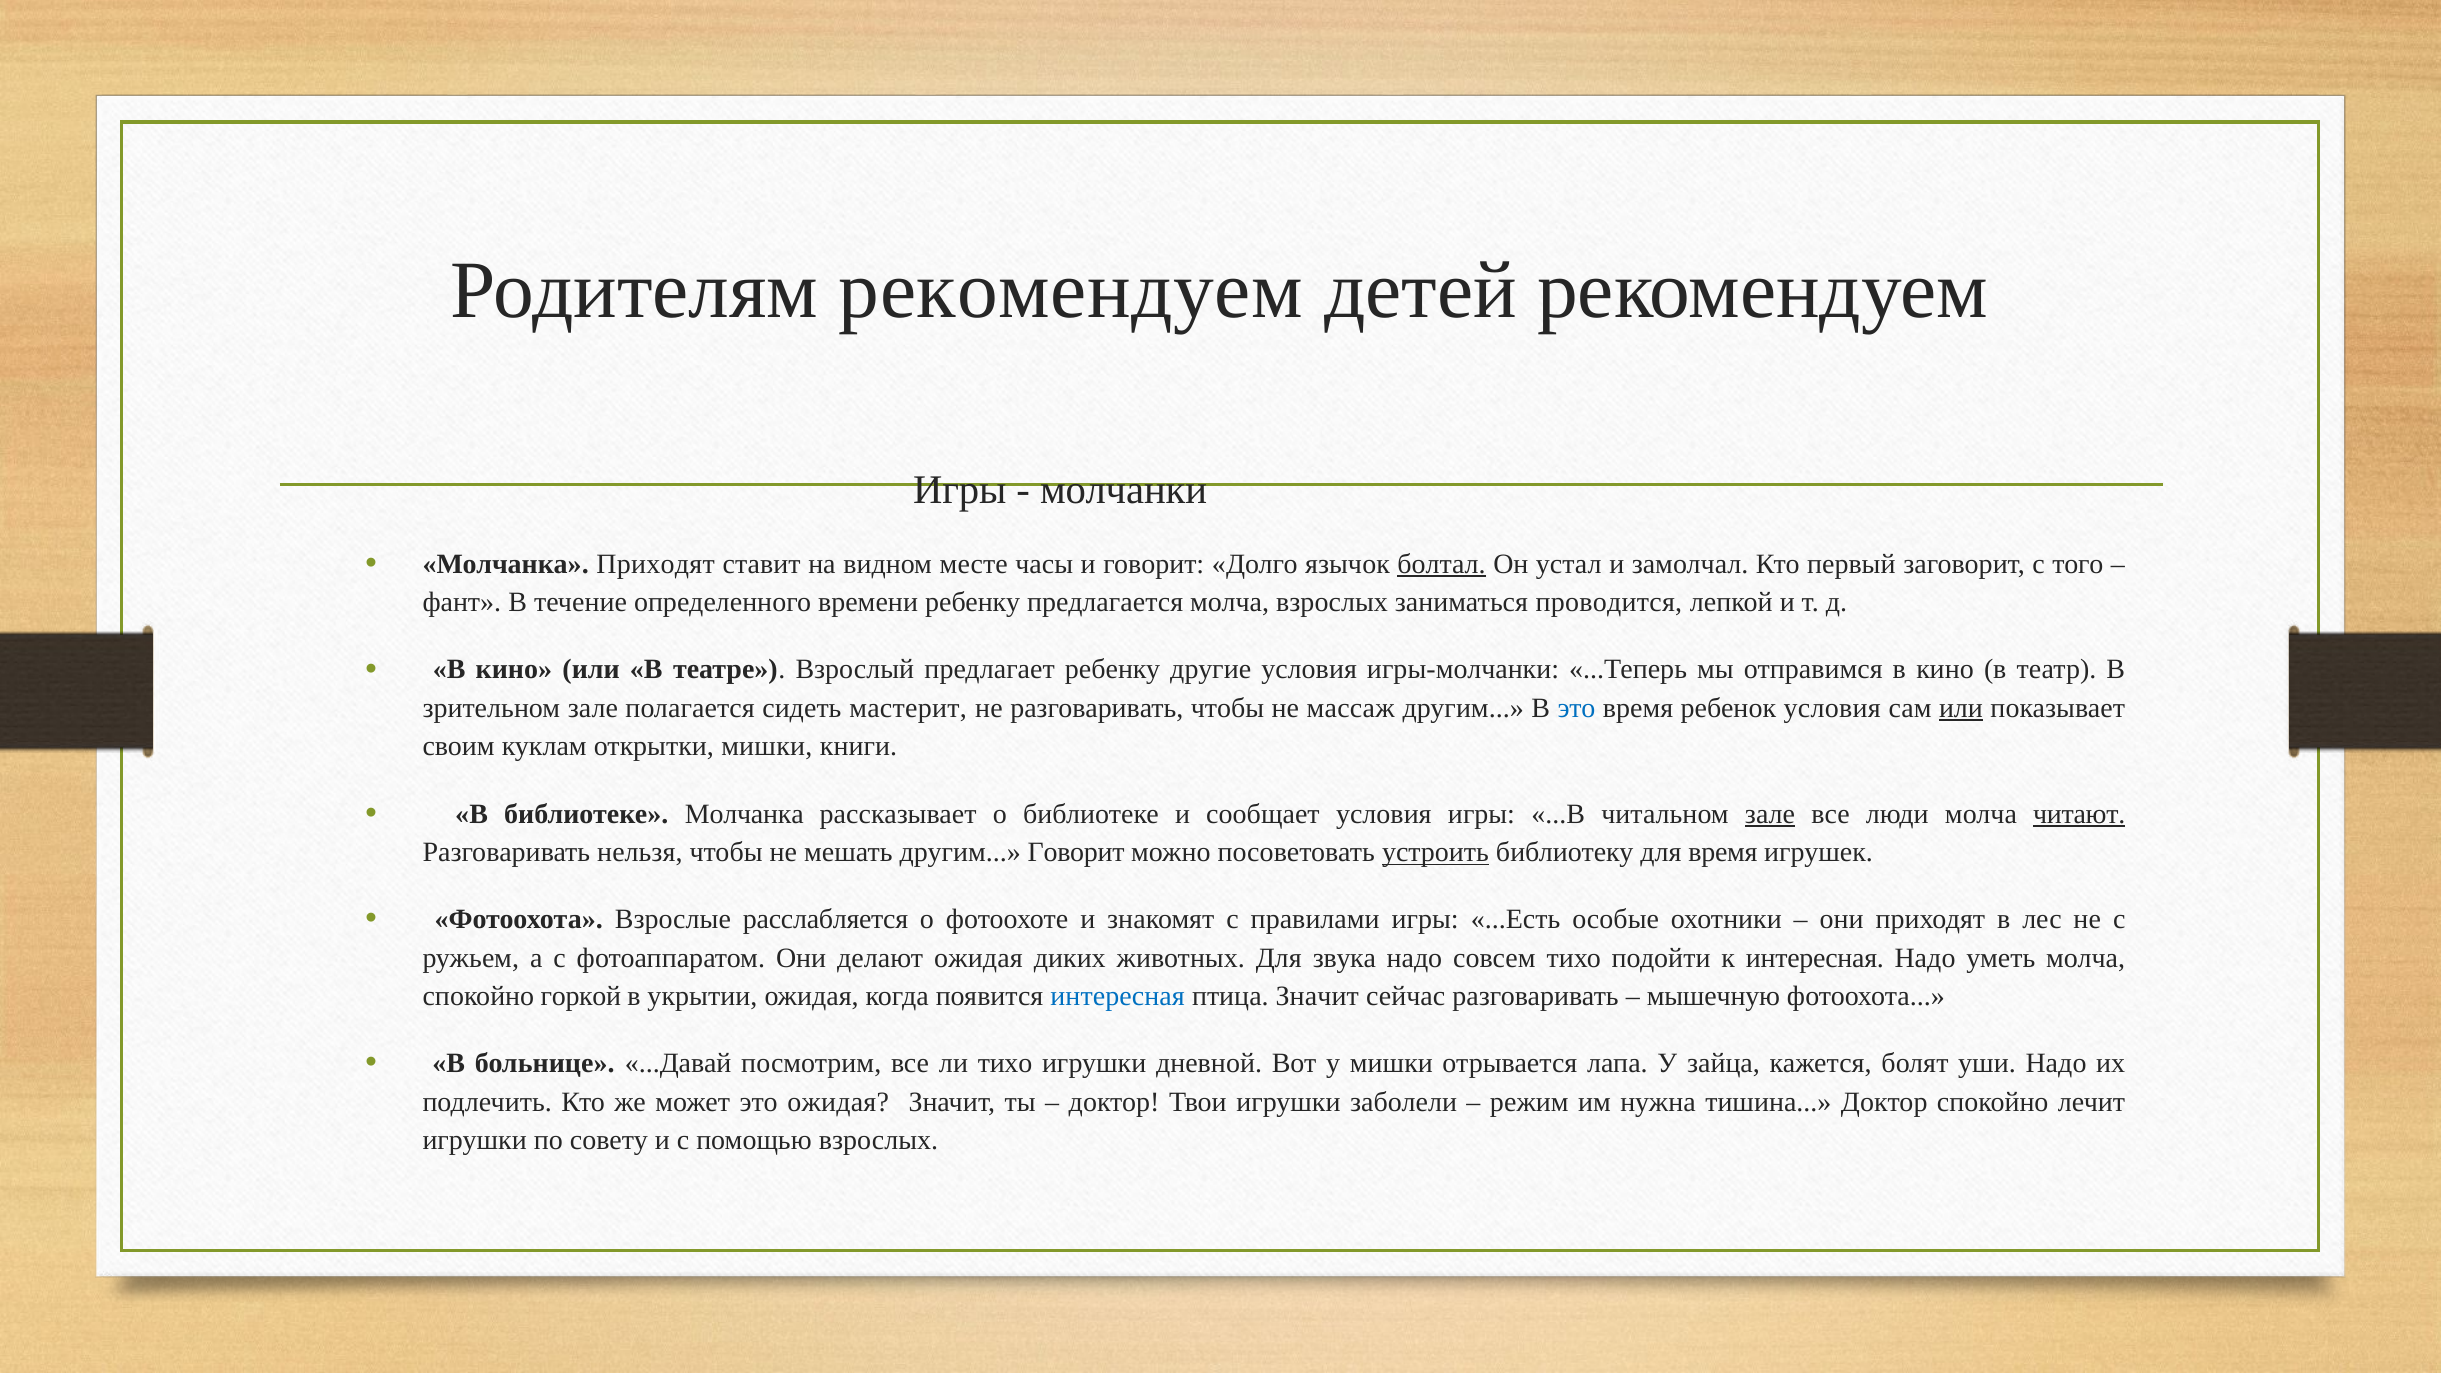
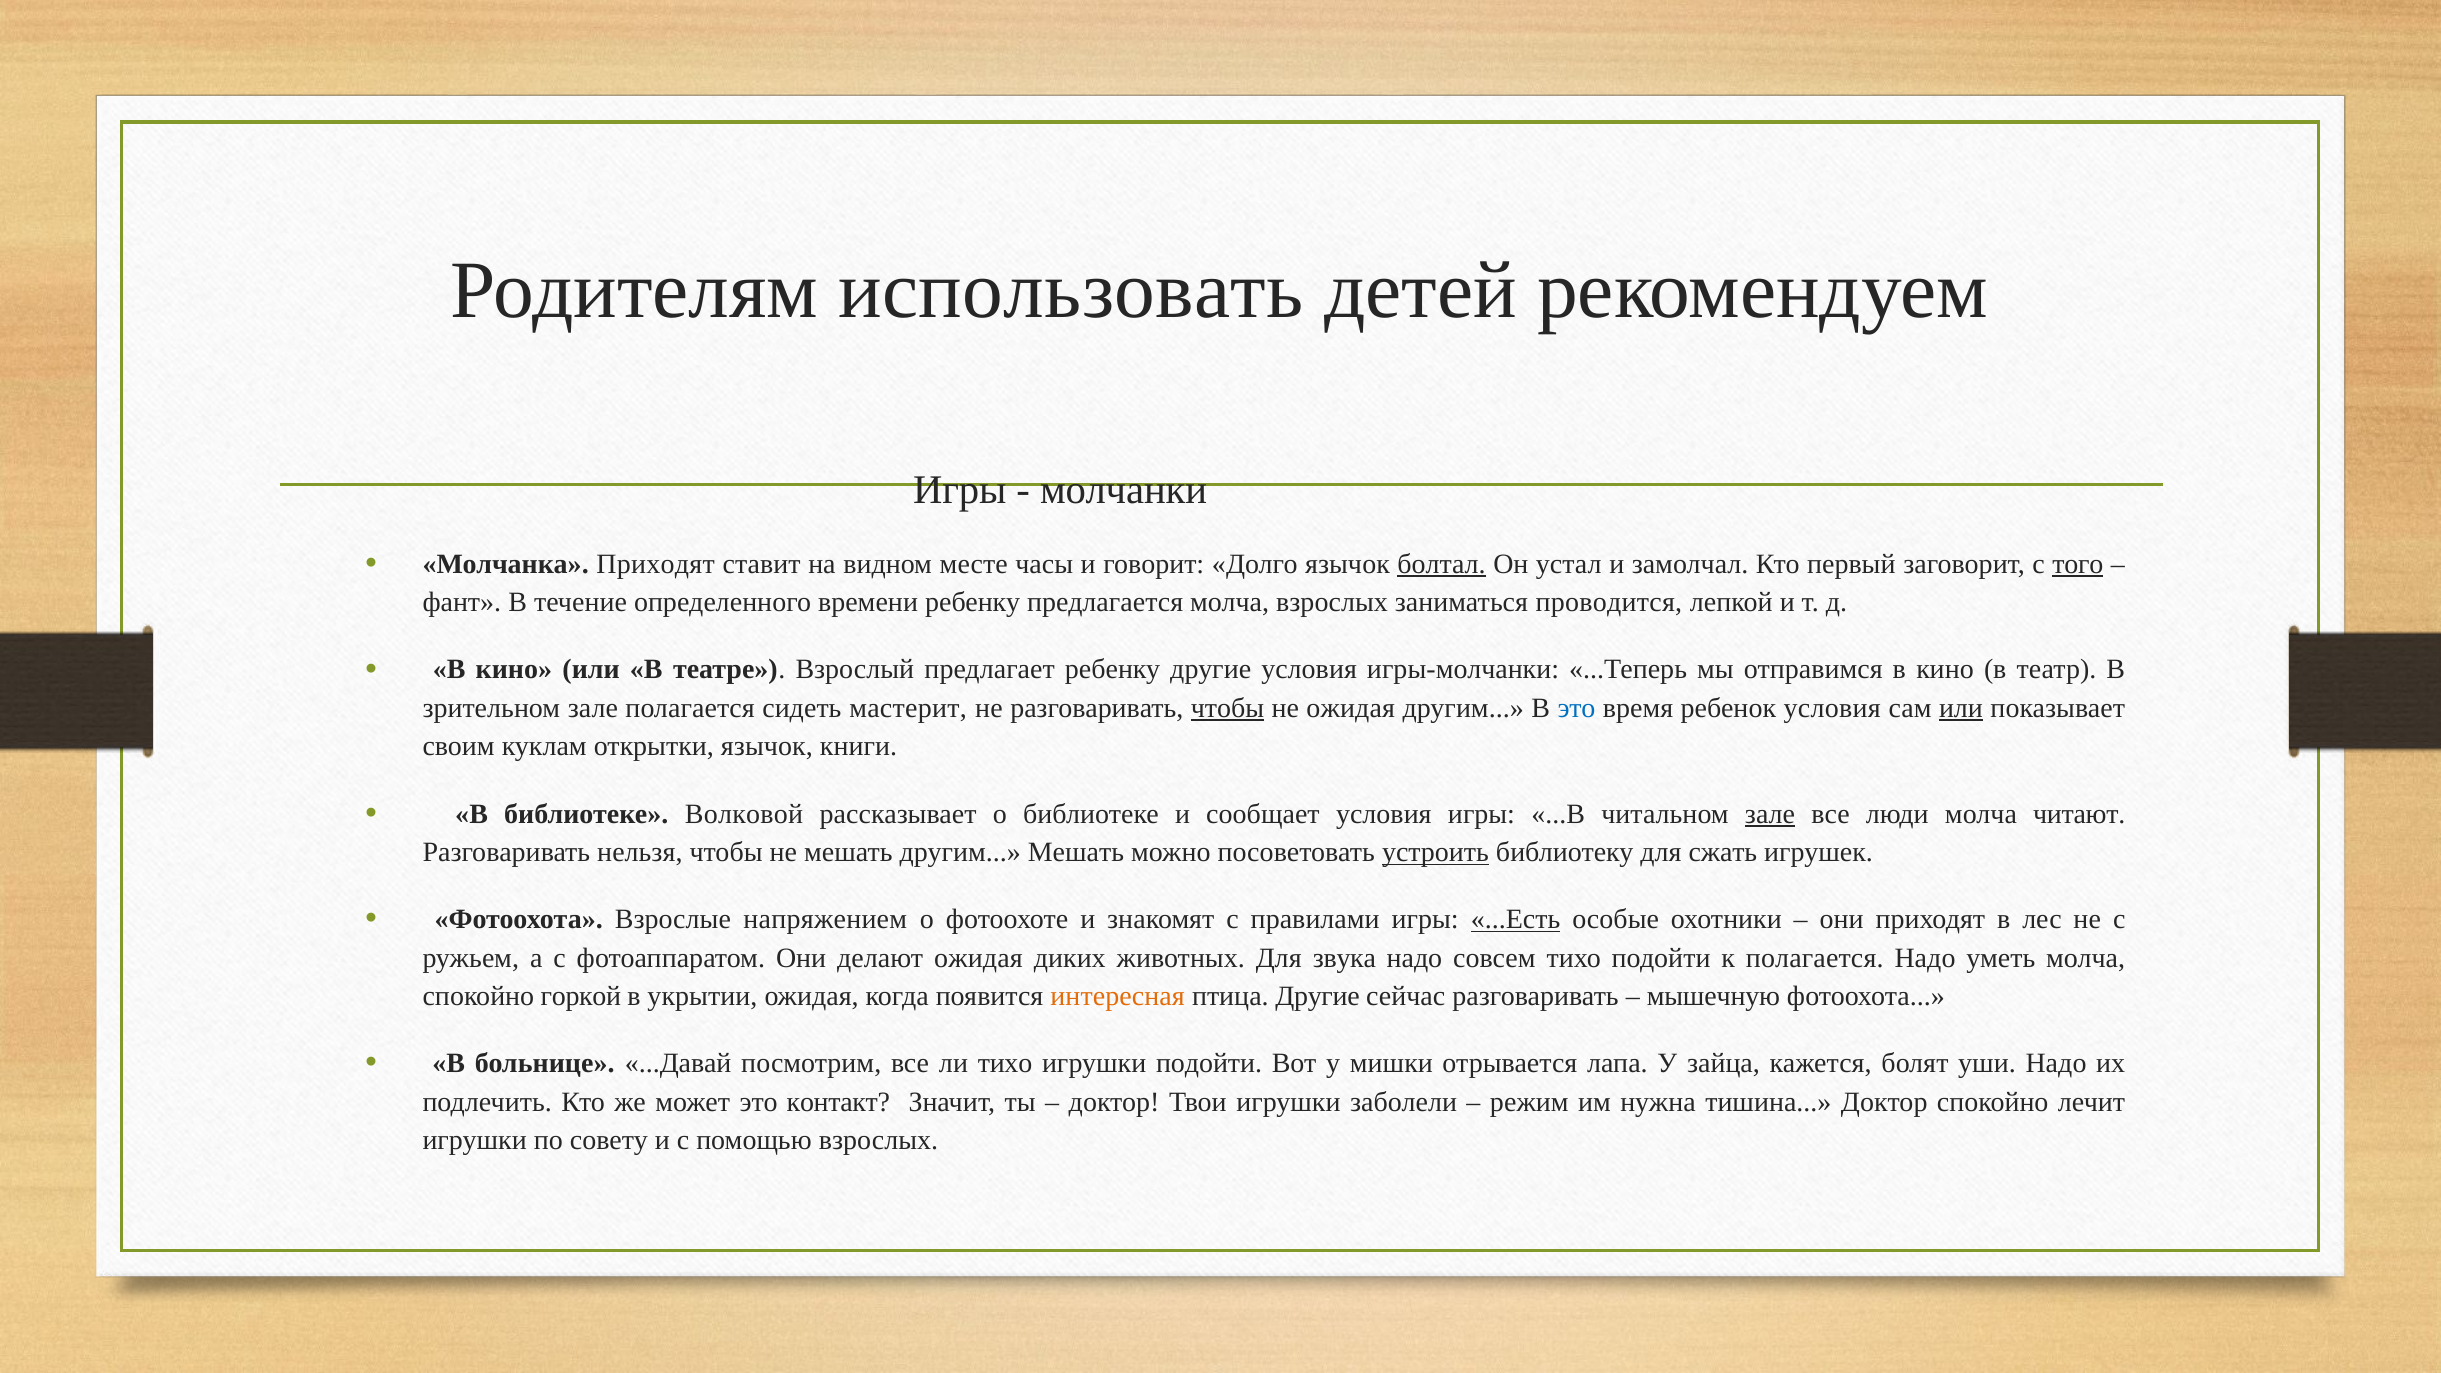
Родителям рекомендуем: рекомендуем -> использовать
того underline: none -> present
чтобы at (1227, 708) underline: none -> present
не массаж: массаж -> ожидая
открытки мишки: мишки -> язычок
библиотеке Молчанка: Молчанка -> Волковой
читают underline: present -> none
другим Говорит: Говорит -> Мешать
для время: время -> сжать
расслабляется: расслабляется -> напряжением
...Есть underline: none -> present
к интересная: интересная -> полагается
интересная at (1118, 997) colour: blue -> orange
птица Значит: Значит -> Другие
игрушки дневной: дневной -> подойти
это ожидая: ожидая -> контакт
